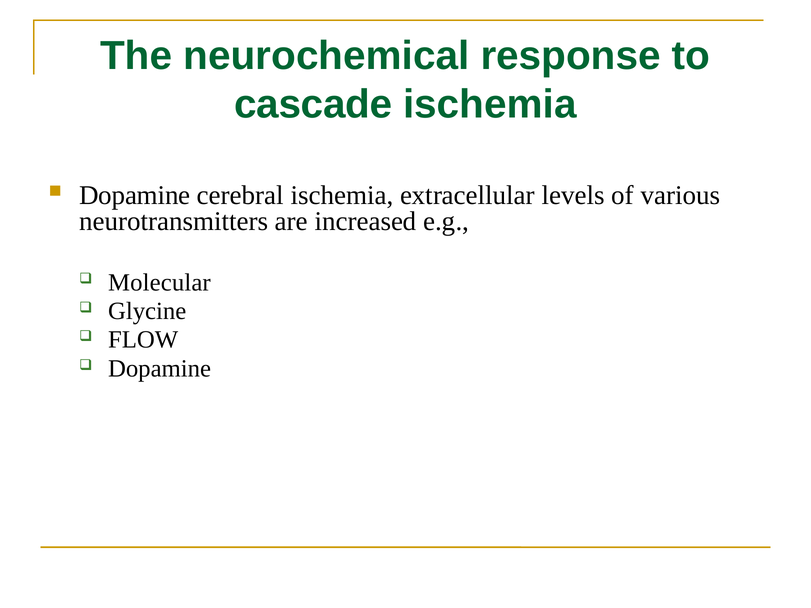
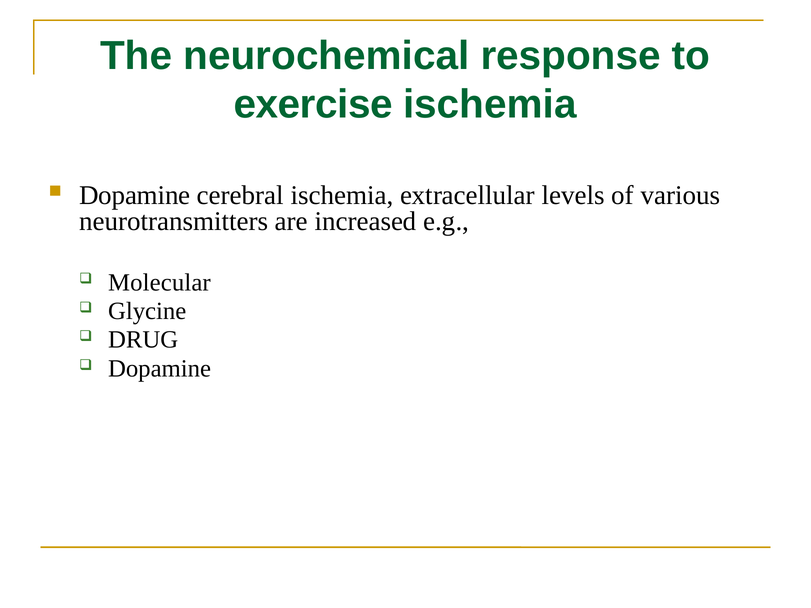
cascade: cascade -> exercise
FLOW: FLOW -> DRUG
